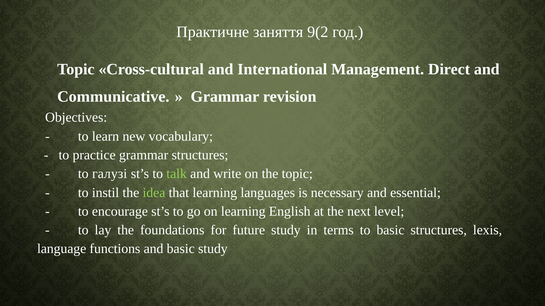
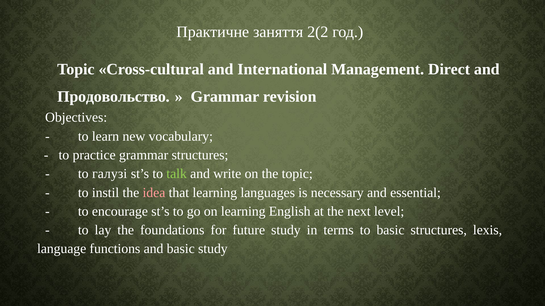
9(2: 9(2 -> 2(2
Communicative: Communicative -> Продовольство
idea colour: light green -> pink
